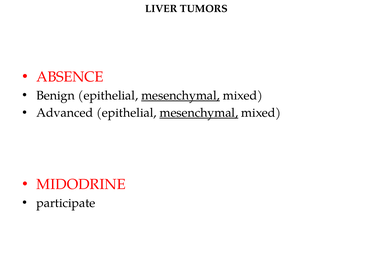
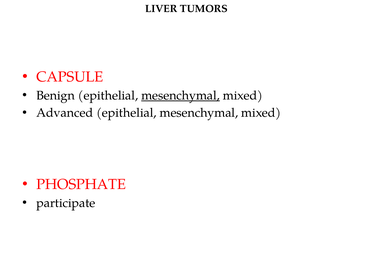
ABSENCE: ABSENCE -> CAPSULE
mesenchymal at (199, 113) underline: present -> none
MIDODRINE: MIDODRINE -> PHOSPHATE
